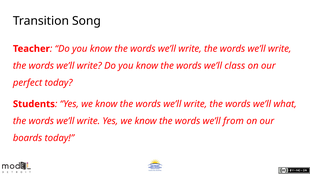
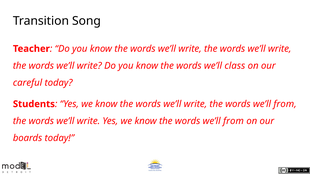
perfect: perfect -> careful
what at (285, 104): what -> from
